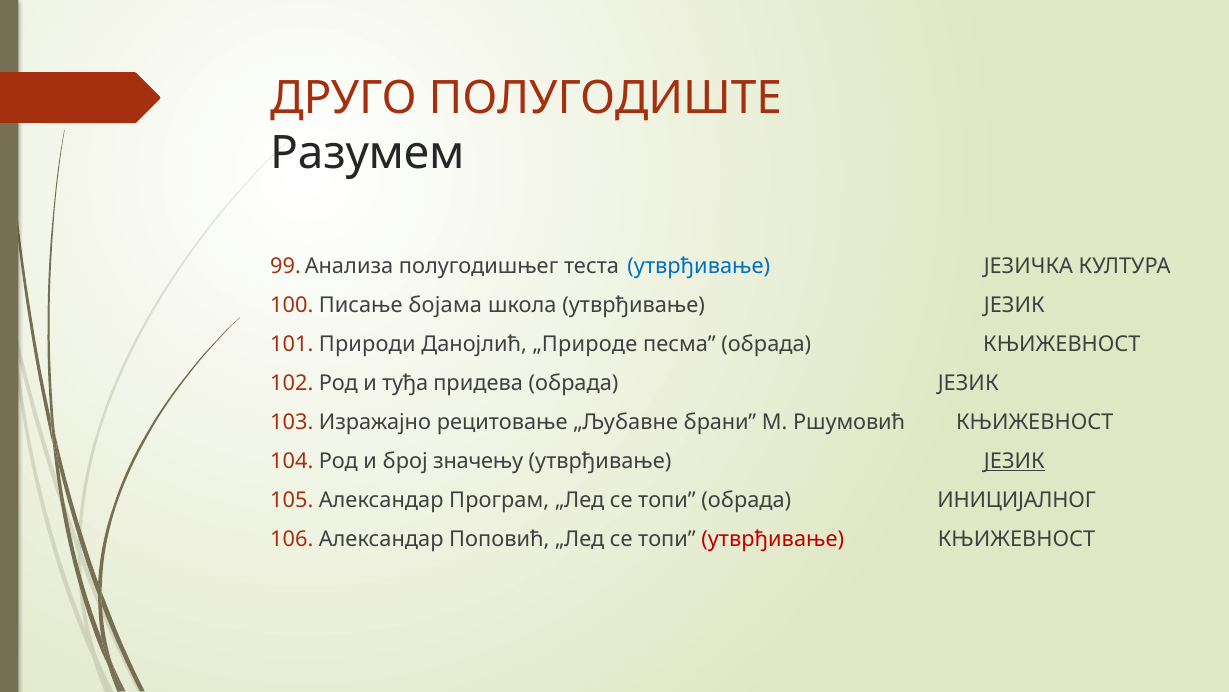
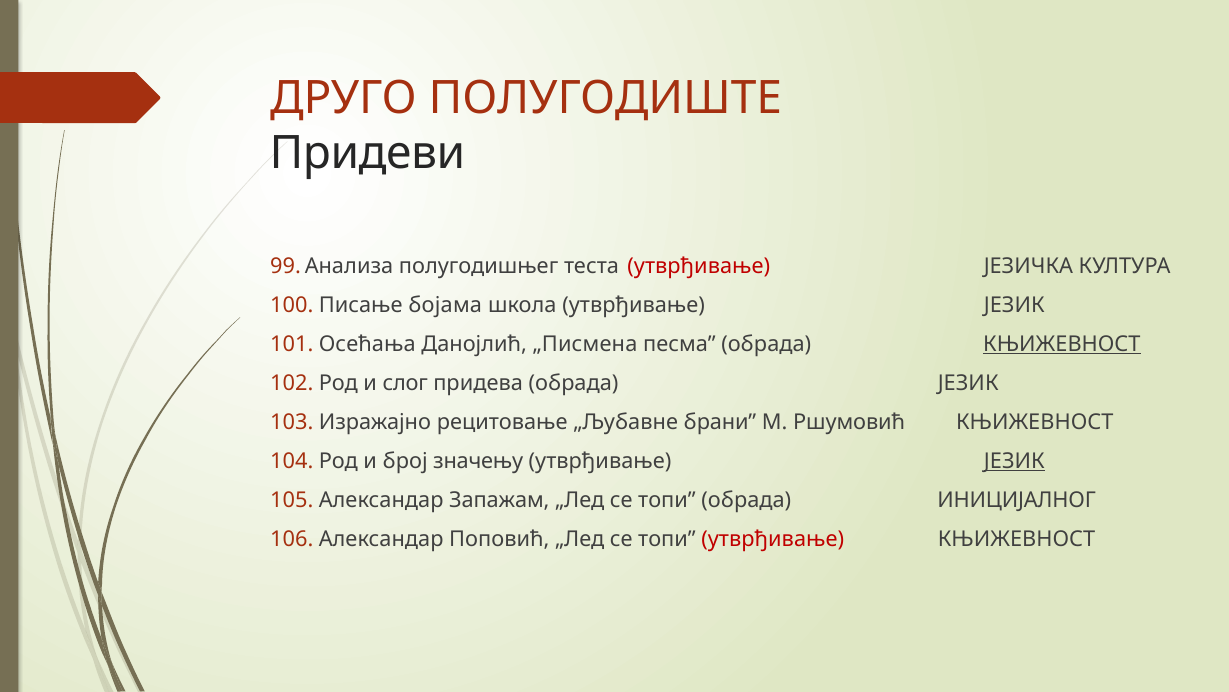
Разумем: Разумем -> Придеви
утврђивање at (699, 266) colour: blue -> red
Природи: Природи -> Осећања
„Природе: „Природе -> „Писмена
КЊИЖЕВНОСТ at (1062, 344) underline: none -> present
туђа: туђа -> слог
Програм: Програм -> Запажам
